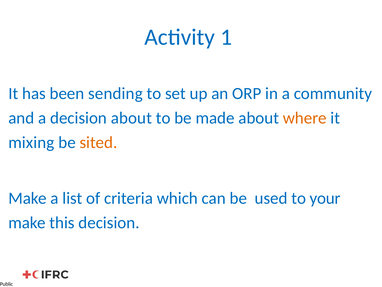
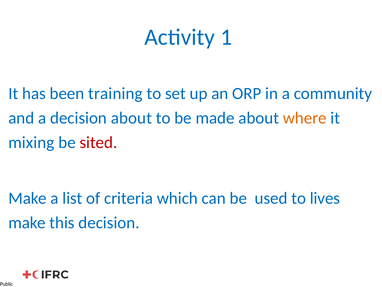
sending: sending -> training
sited colour: orange -> red
your: your -> lives
